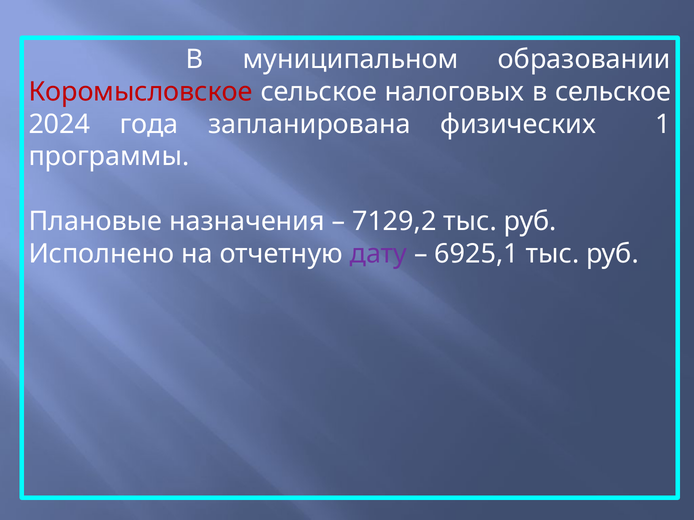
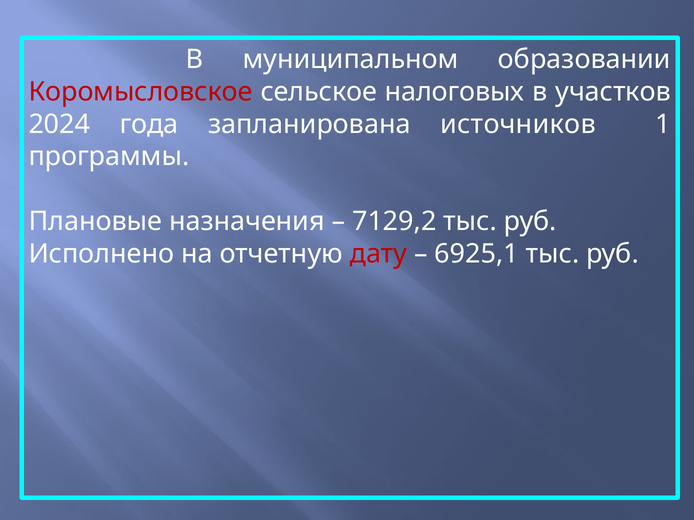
в сельское: сельское -> участков
физических: физических -> источников
дату colour: purple -> red
